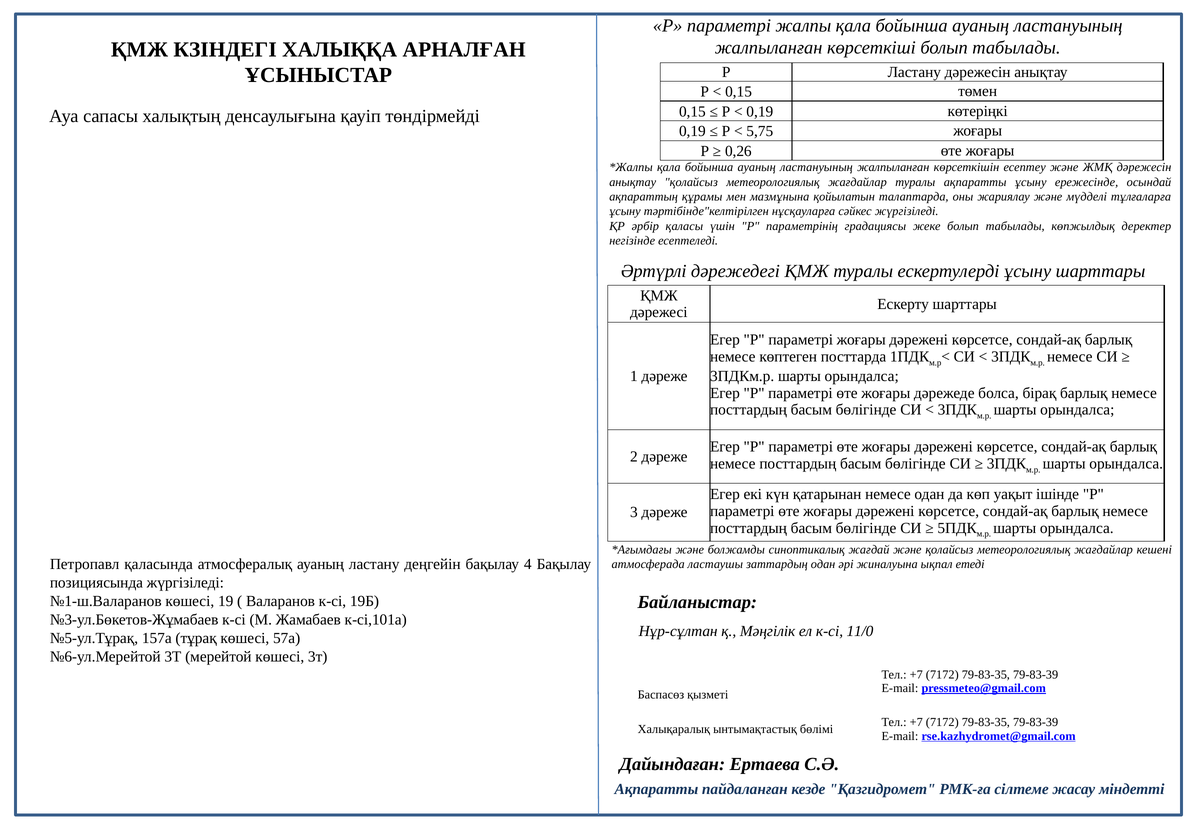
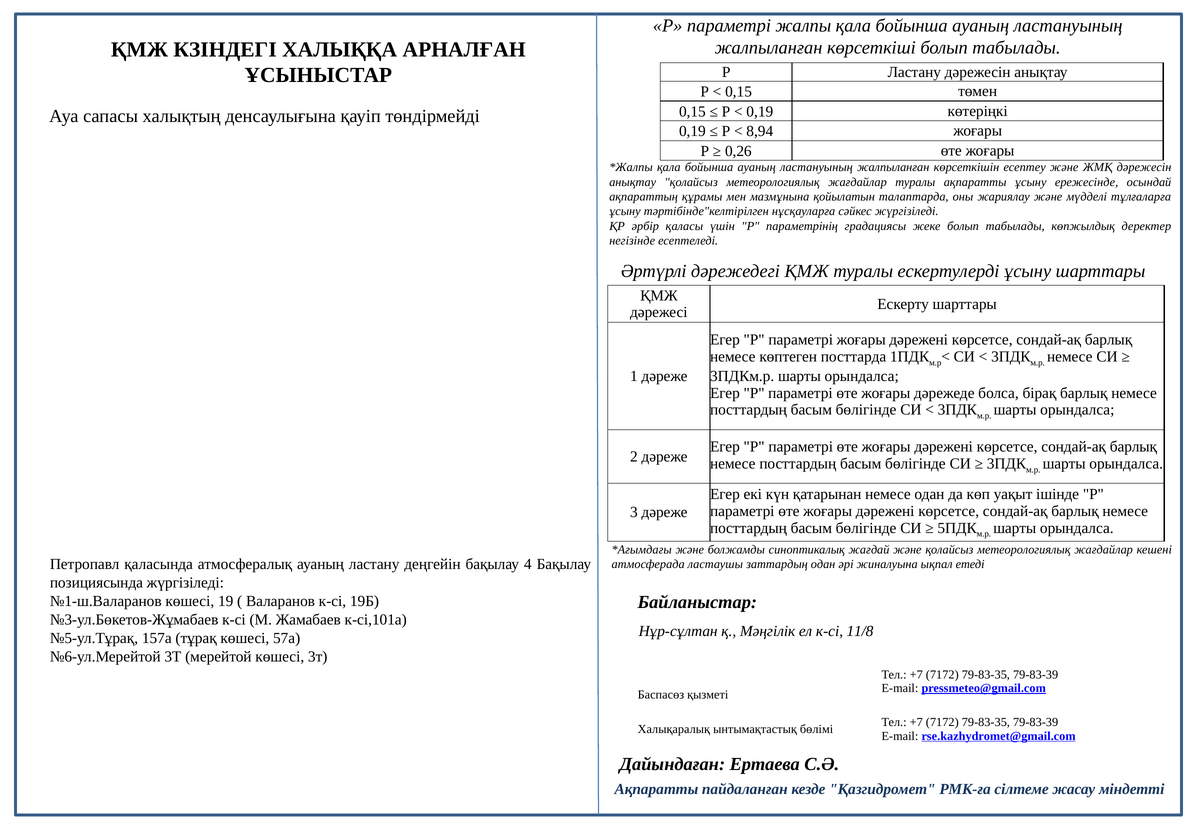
5,75: 5,75 -> 8,94
11/0: 11/0 -> 11/8
